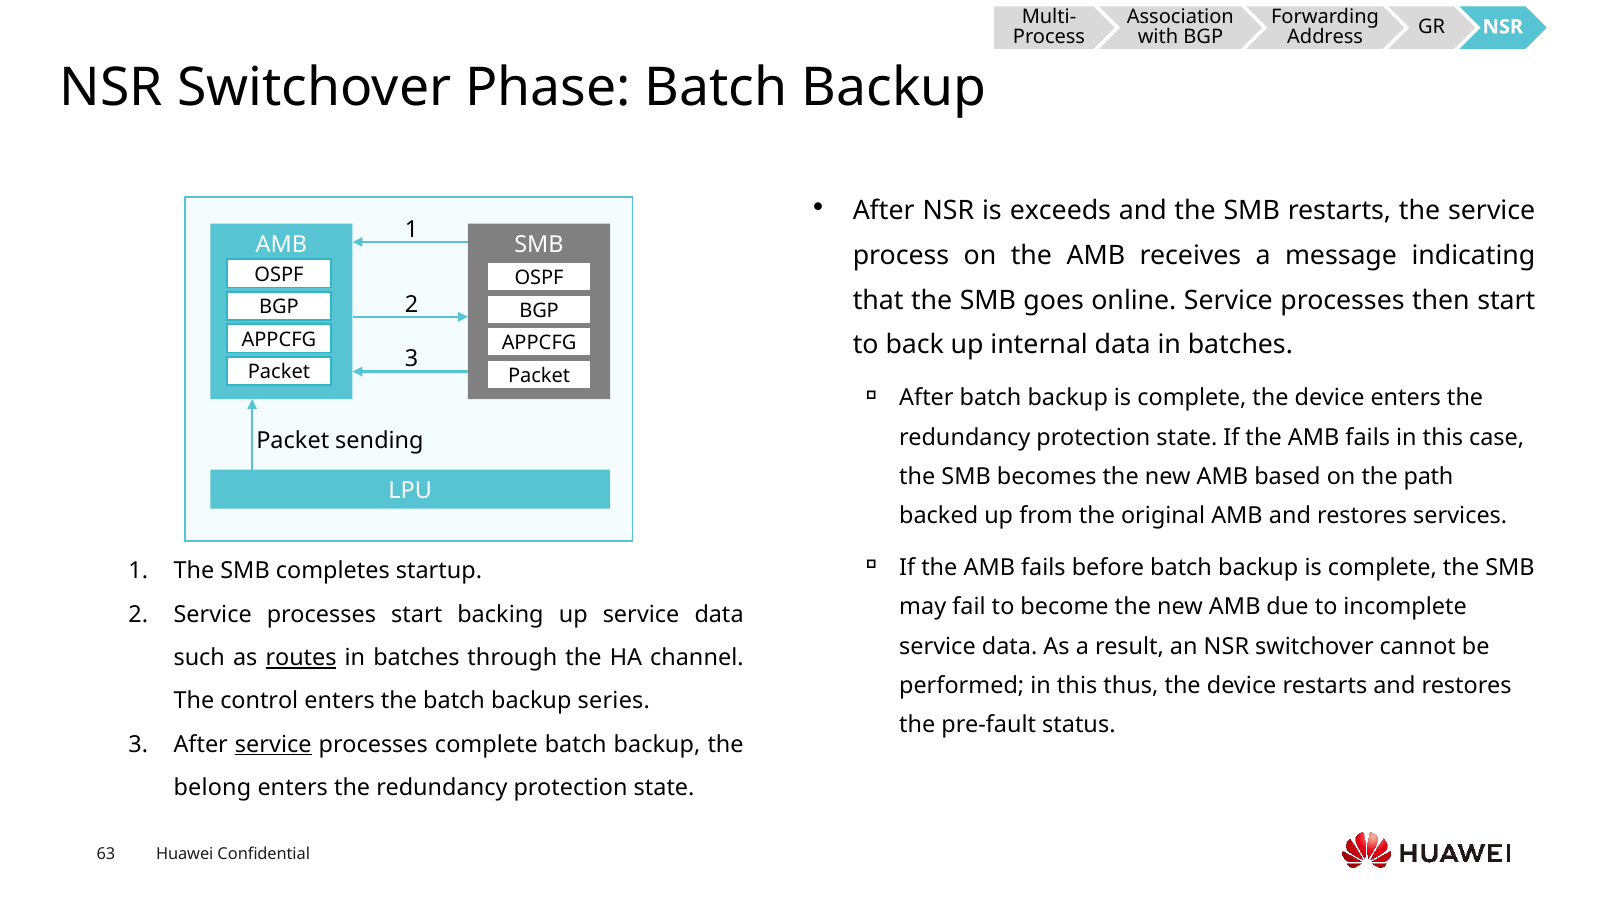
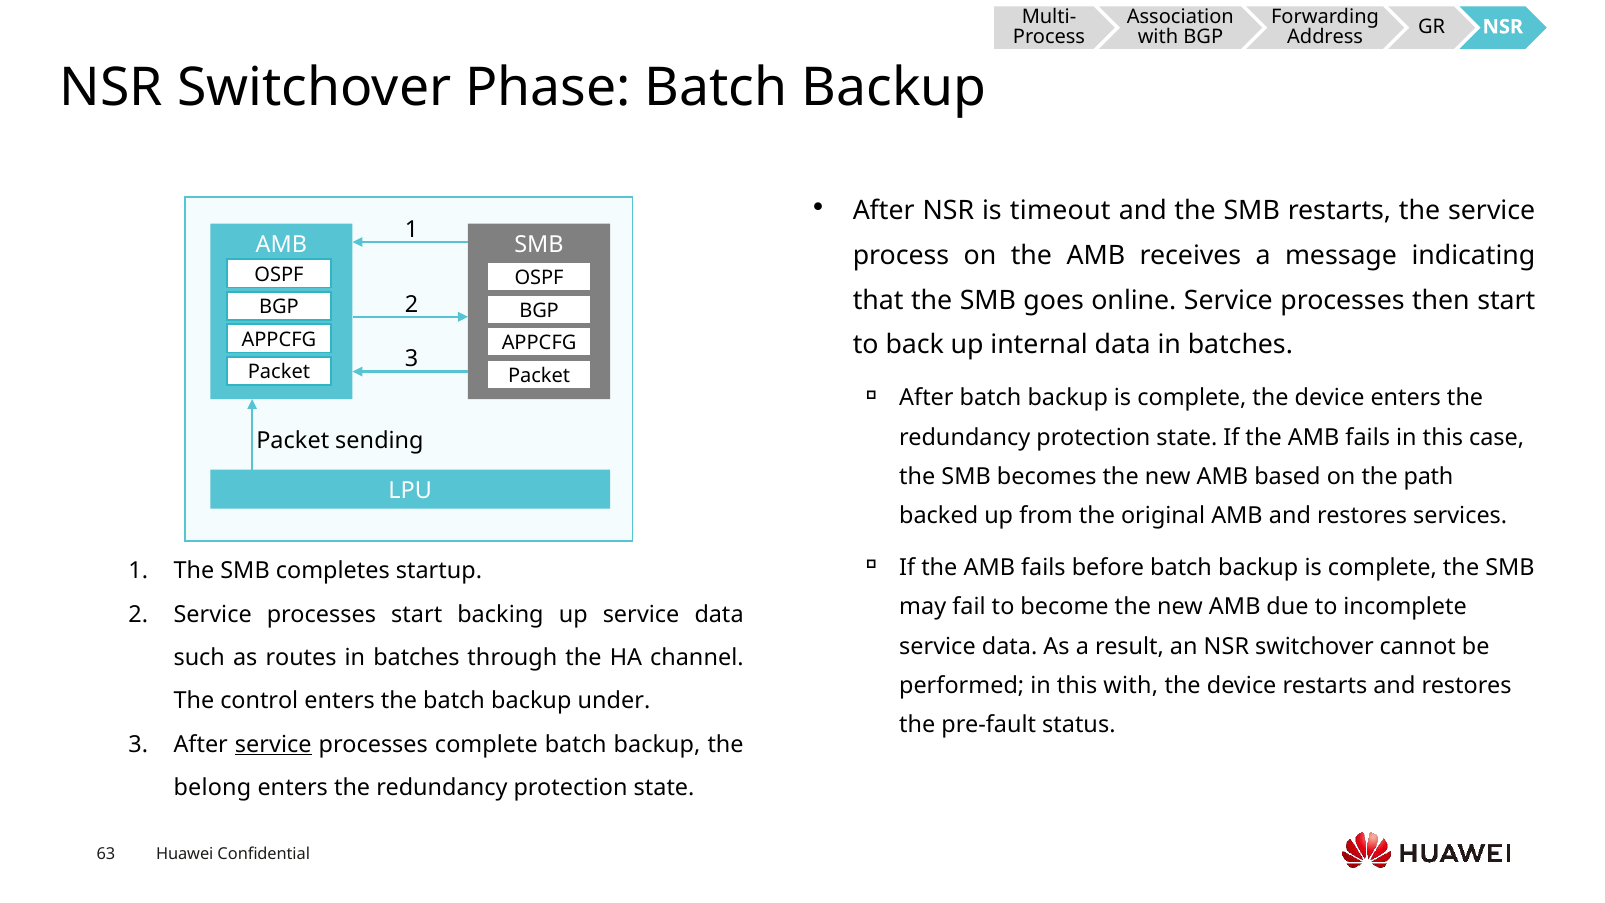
exceeds: exceeds -> timeout
routes underline: present -> none
this thus: thus -> with
series: series -> under
